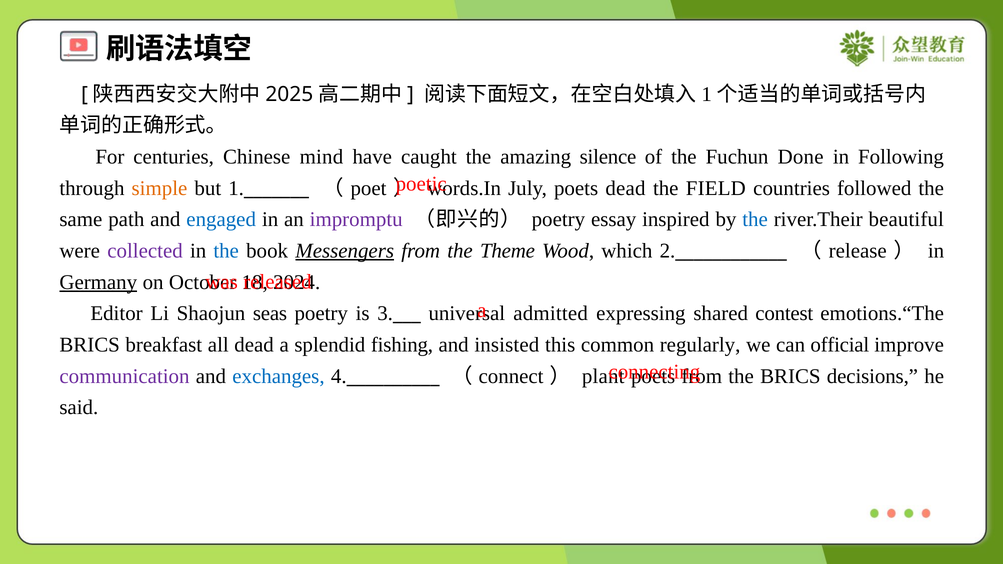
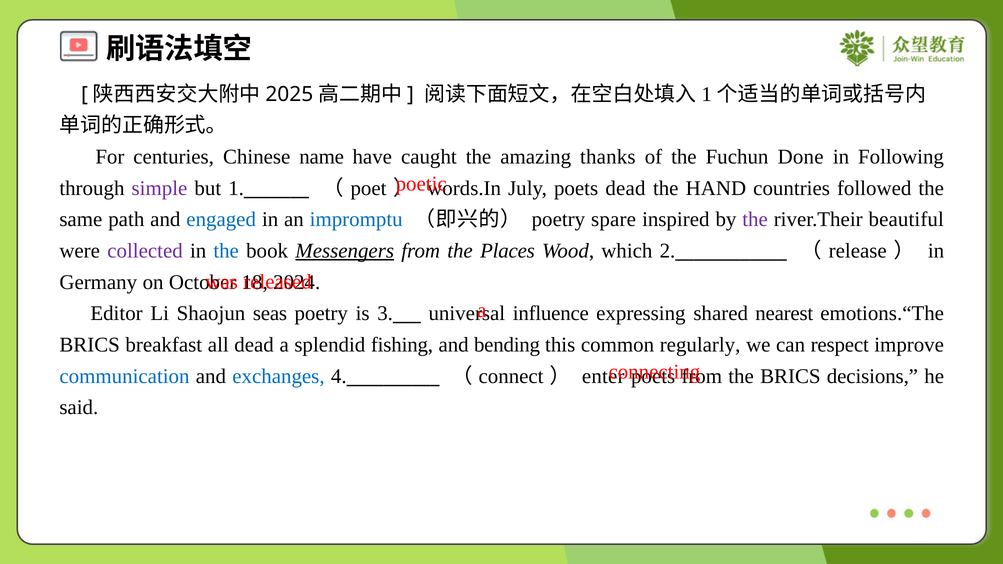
mind: mind -> name
silence: silence -> thanks
simple colour: orange -> purple
FIELD: FIELD -> HAND
impromptu colour: purple -> blue
essay: essay -> spare
the at (755, 220) colour: blue -> purple
Theme: Theme -> Places
Germany underline: present -> none
admitted: admitted -> influence
contest: contest -> nearest
insisted: insisted -> bending
official: official -> respect
communication colour: purple -> blue
plant: plant -> enter
